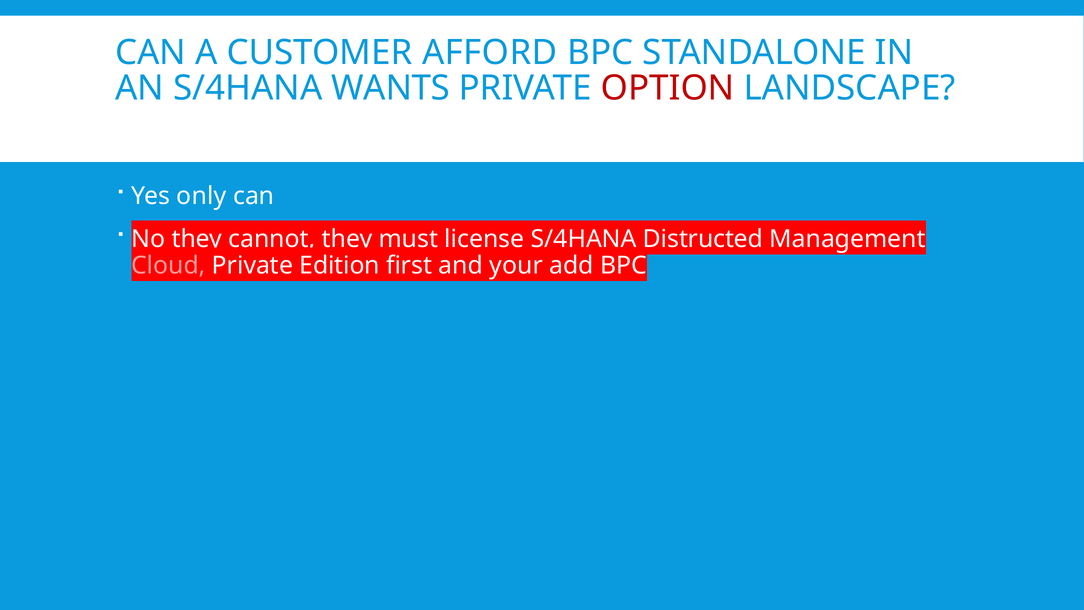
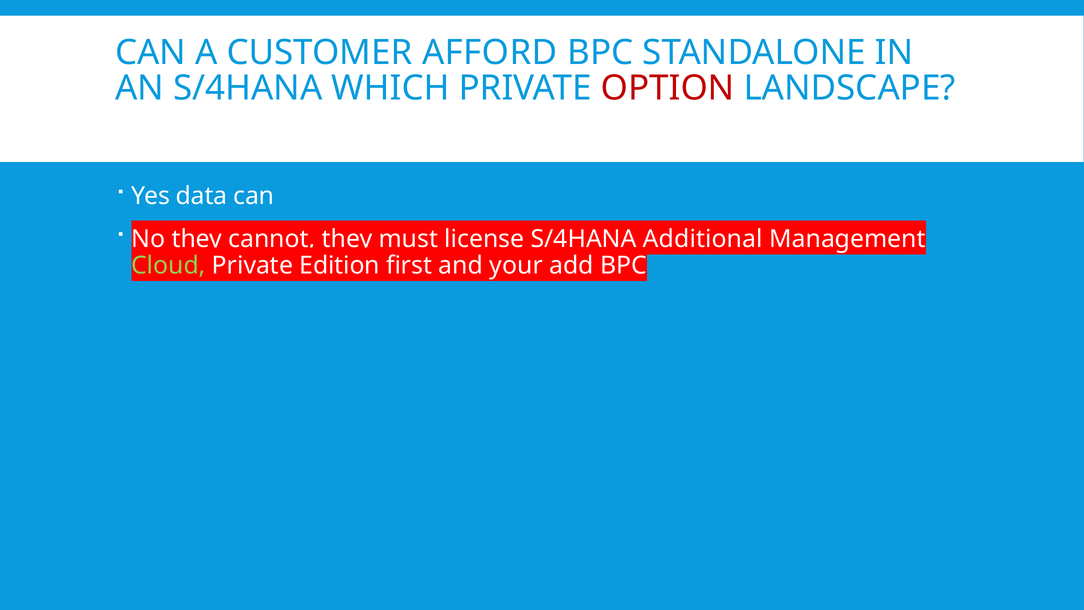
WANTS: WANTS -> WHICH
only: only -> data
Distructed: Distructed -> Additional
Cloud colour: pink -> light green
